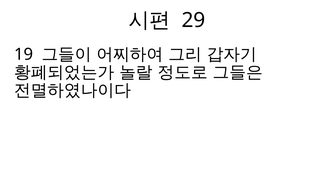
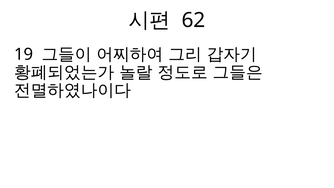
29: 29 -> 62
